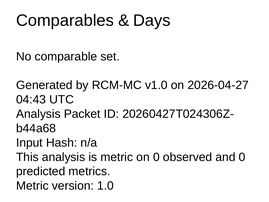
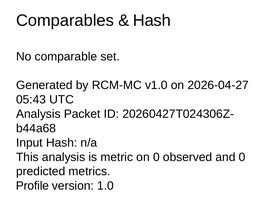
Days at (152, 20): Days -> Hash
04:43: 04:43 -> 05:43
Metric at (32, 186): Metric -> Profile
